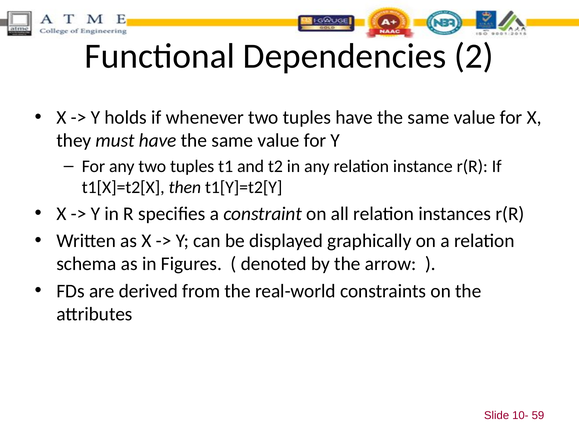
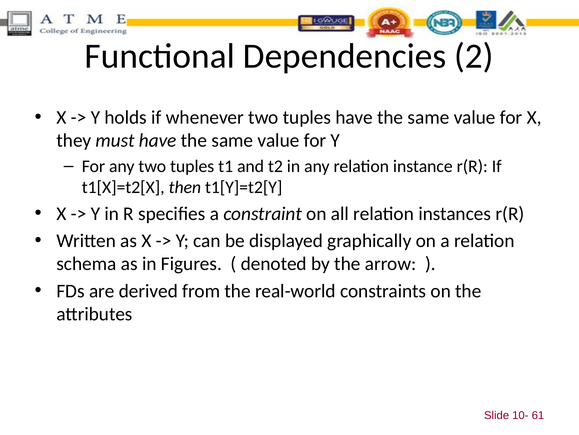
59: 59 -> 61
